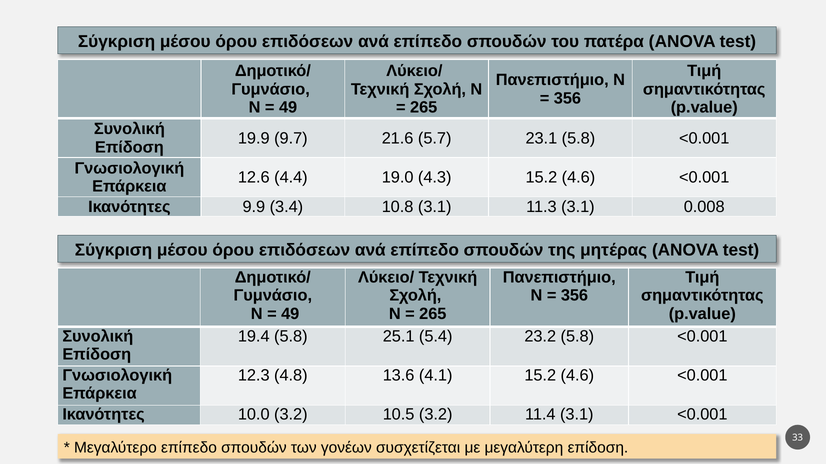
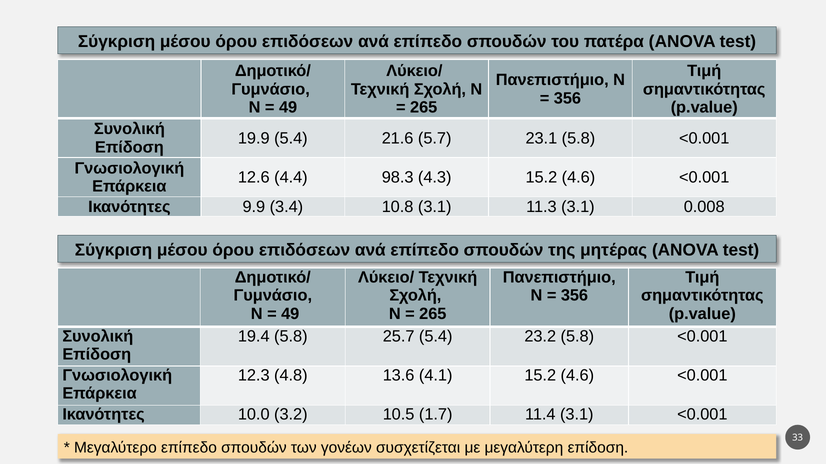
19.9 9.7: 9.7 -> 5.4
19.0: 19.0 -> 98.3
25.1: 25.1 -> 25.7
10.5 3.2: 3.2 -> 1.7
